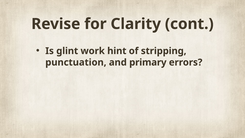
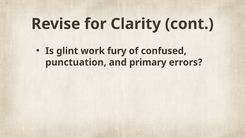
hint: hint -> fury
stripping: stripping -> confused
